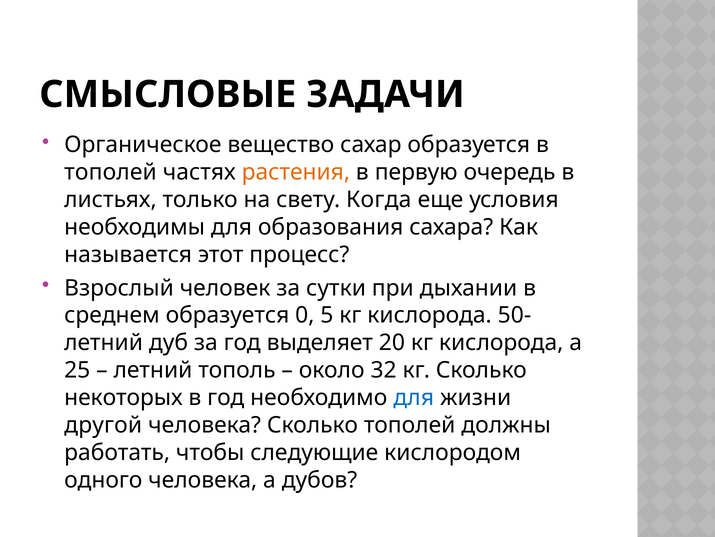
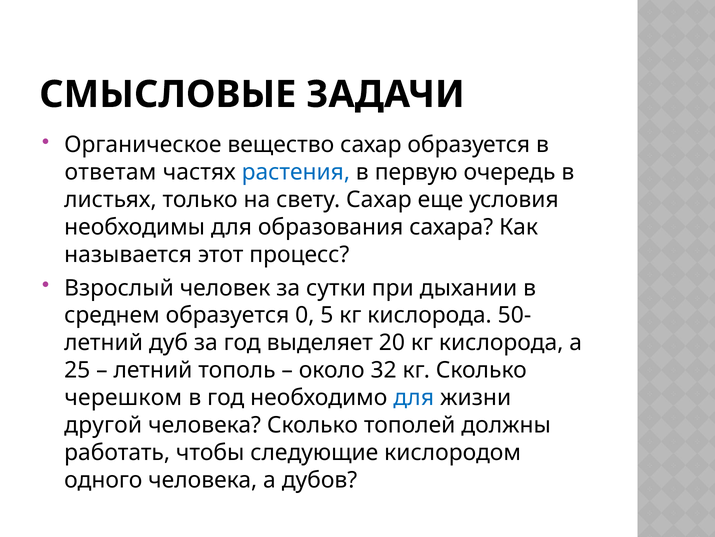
тополей at (111, 172): тополей -> ответам
растения colour: orange -> blue
свету Когда: Когда -> Сахар
некоторых: некоторых -> черешком
